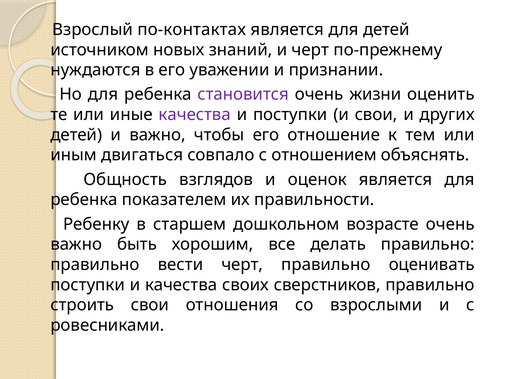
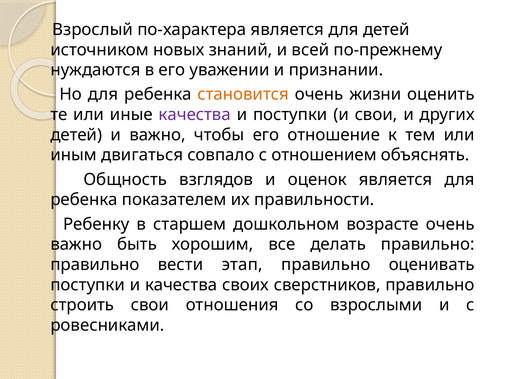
по-контактах: по-контактах -> по-характера
и черт: черт -> всей
становится colour: purple -> orange
вести черт: черт -> этап
